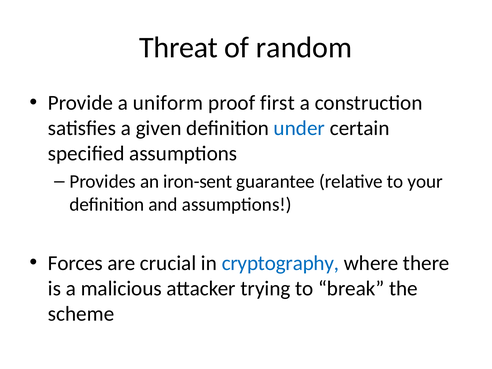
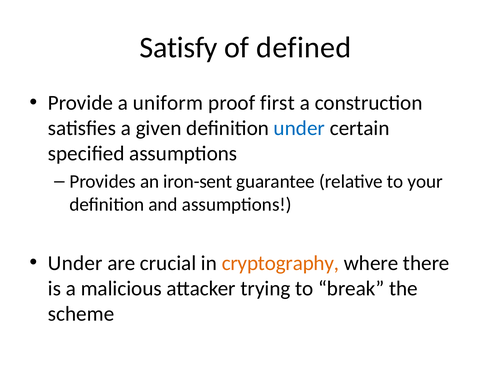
Threat: Threat -> Satisfy
random: random -> defined
Forces at (75, 263): Forces -> Under
cryptography colour: blue -> orange
